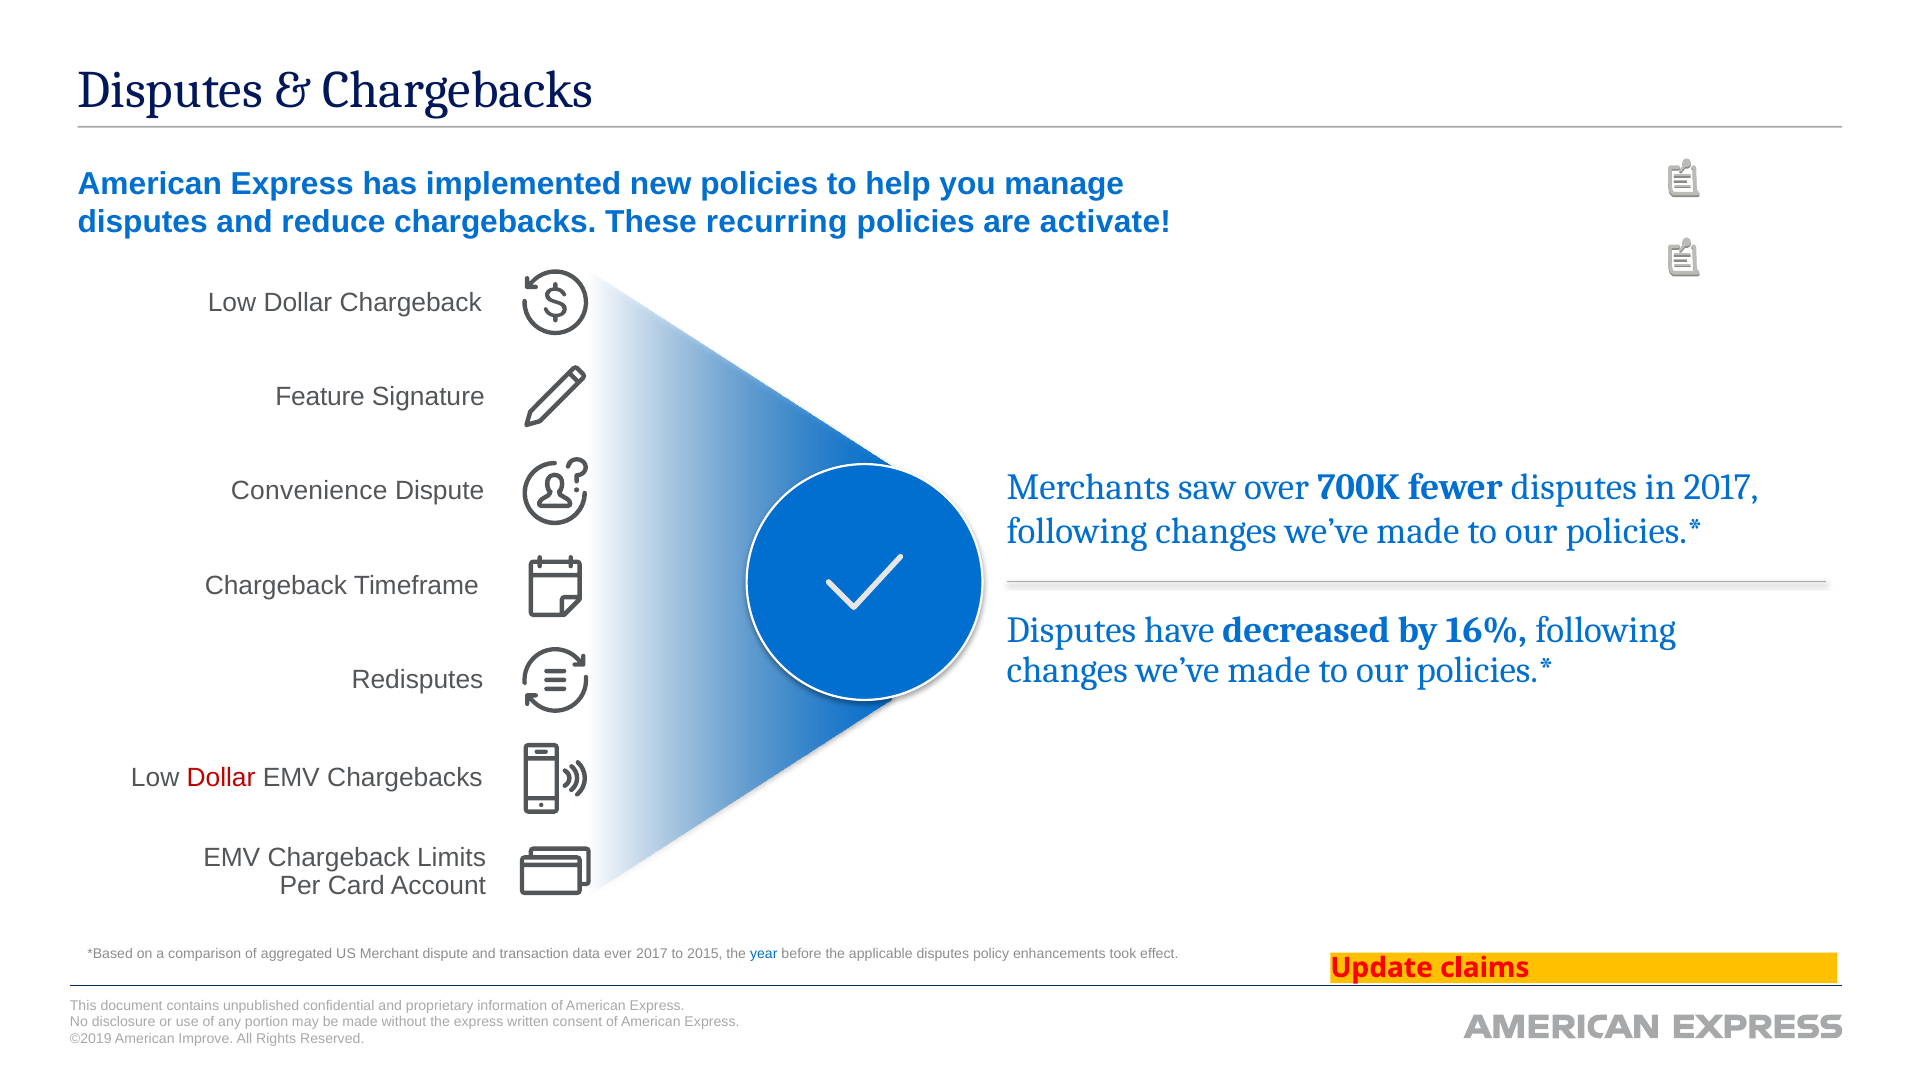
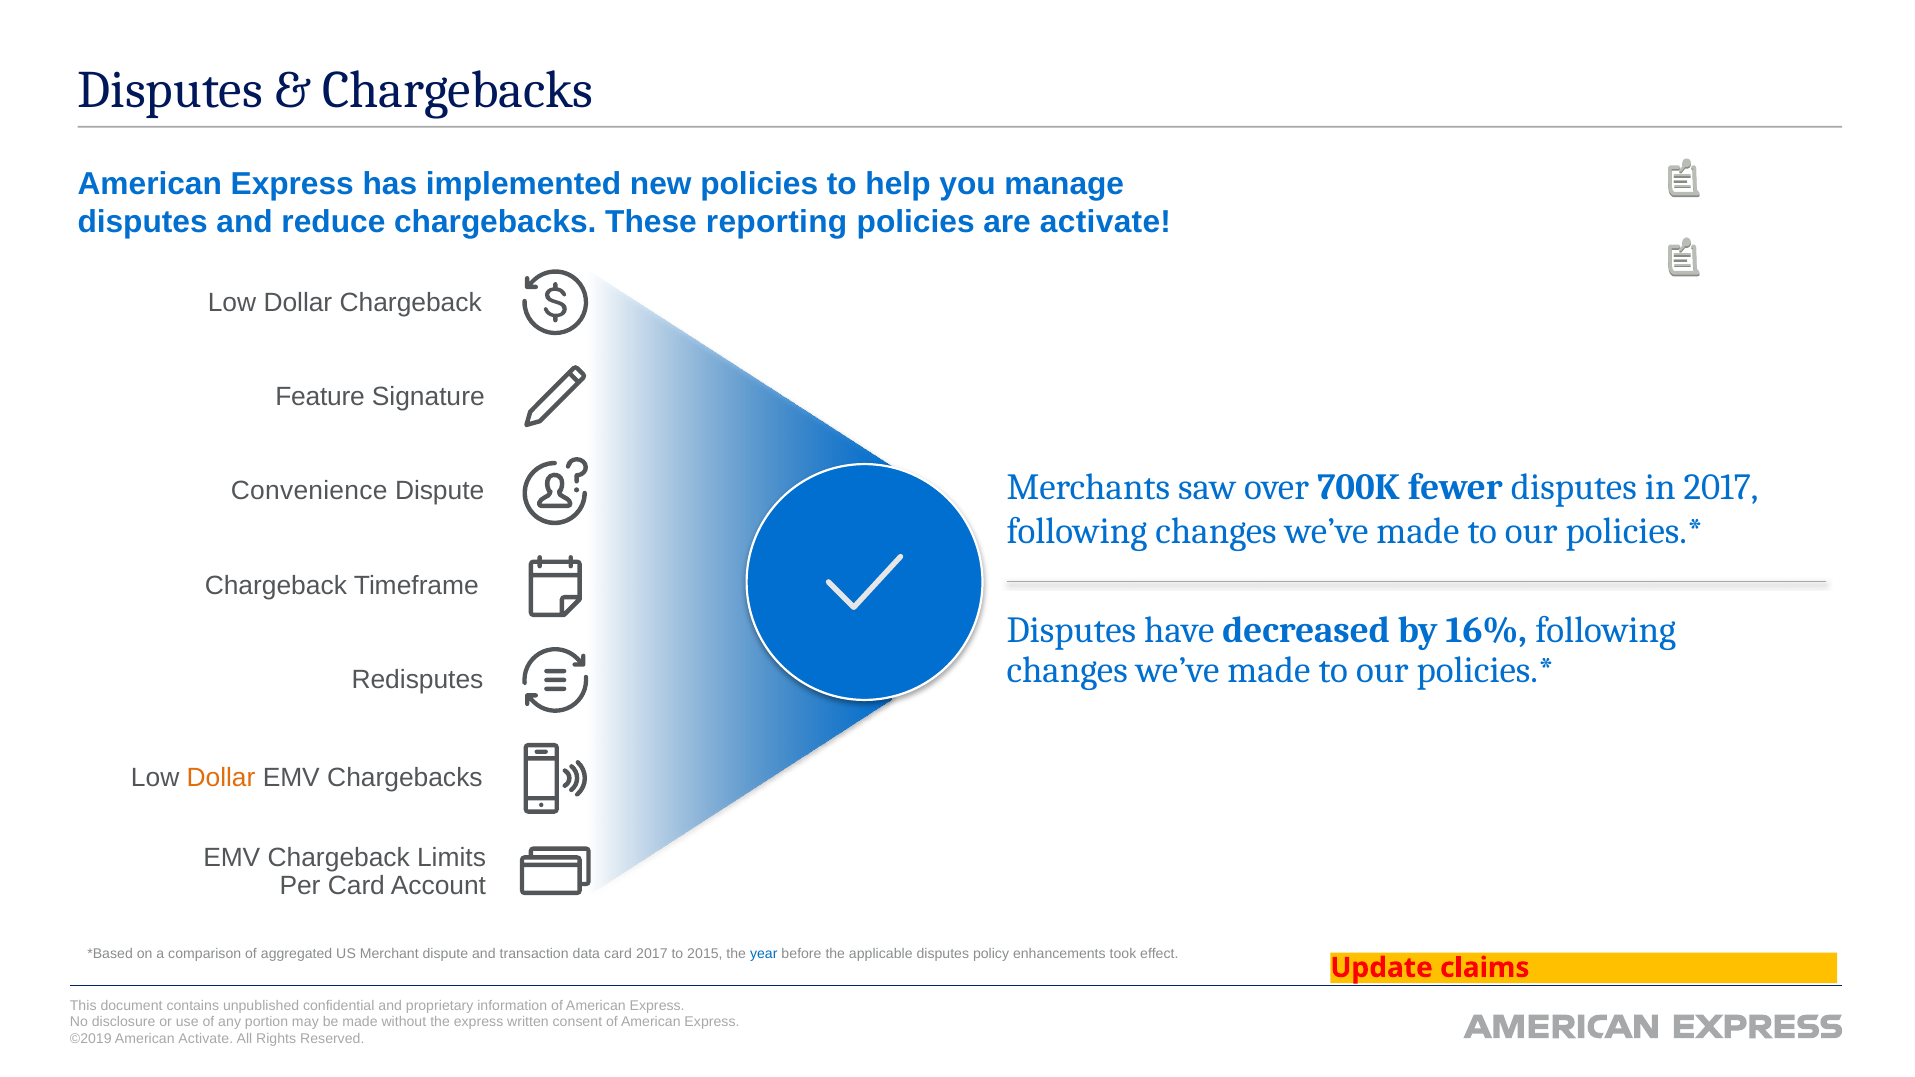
recurring: recurring -> reporting
Dollar at (221, 778) colour: red -> orange
data ever: ever -> card
American Improve: Improve -> Activate
